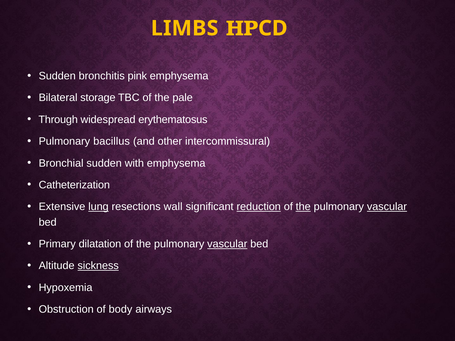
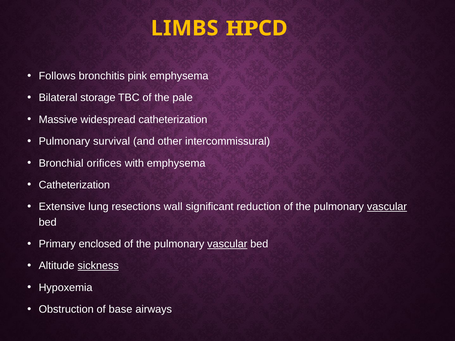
Sudden at (57, 76): Sudden -> Follows
Through: Through -> Massive
widespread erythematosus: erythematosus -> catheterization
bacillus: bacillus -> survival
Bronchial sudden: sudden -> orifices
lung underline: present -> none
reduction underline: present -> none
the at (303, 207) underline: present -> none
dilatation: dilatation -> enclosed
body: body -> base
